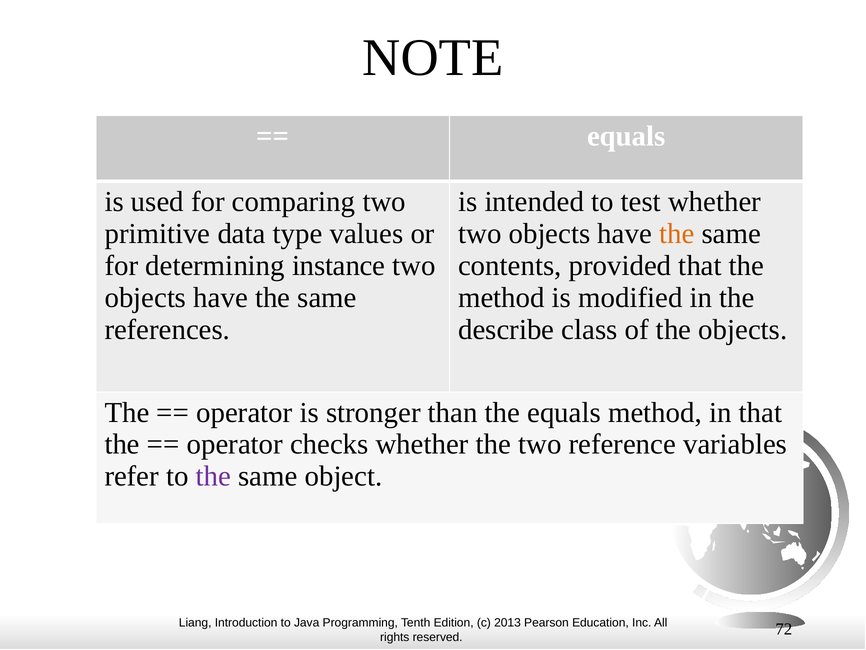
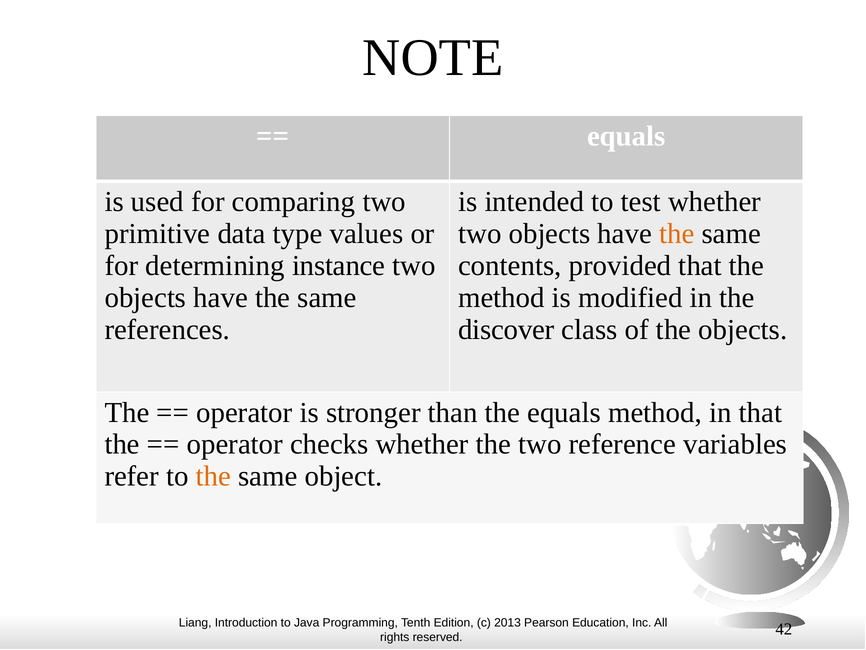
describe: describe -> discover
the at (213, 476) colour: purple -> orange
72: 72 -> 42
